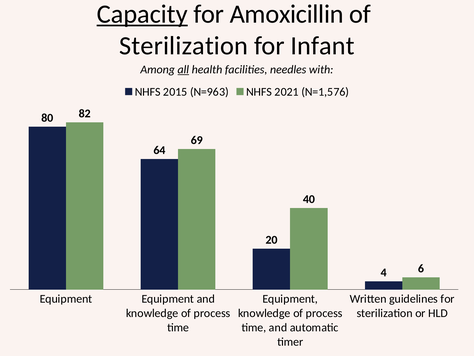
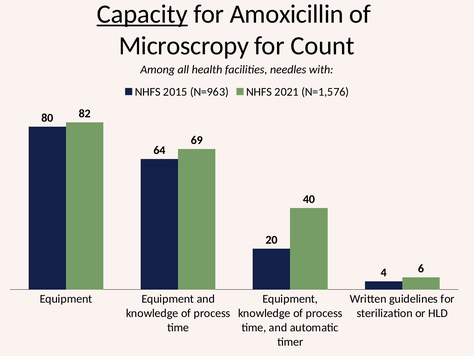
Sterilization at (184, 46): Sterilization -> Microscropy
Infant: Infant -> Count
all underline: present -> none
